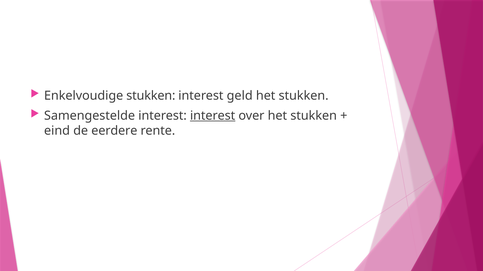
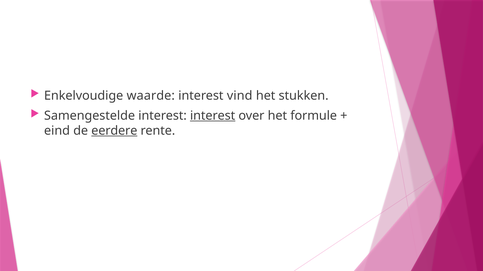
Enkelvoudige stukken: stukken -> waarde
geld: geld -> vind
over het stukken: stukken -> formule
eerdere underline: none -> present
